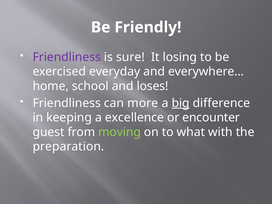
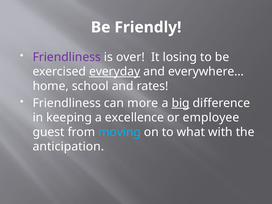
sure: sure -> over
everyday underline: none -> present
loses: loses -> rates
encounter: encounter -> employee
moving colour: light green -> light blue
preparation: preparation -> anticipation
